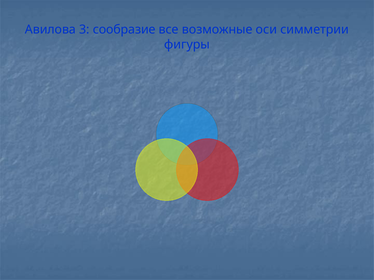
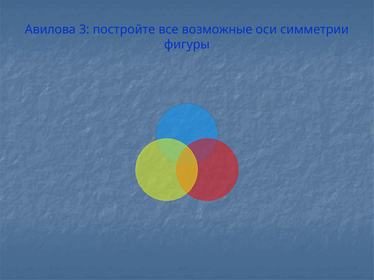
сообразие: сообразие -> постройте
